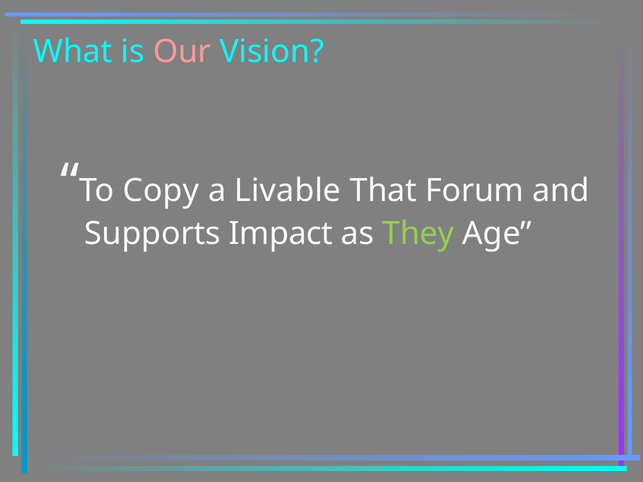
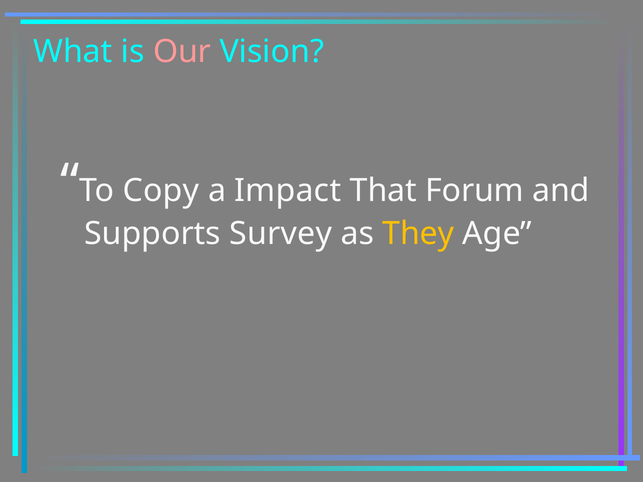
Livable: Livable -> Impact
Impact: Impact -> Survey
They colour: light green -> yellow
